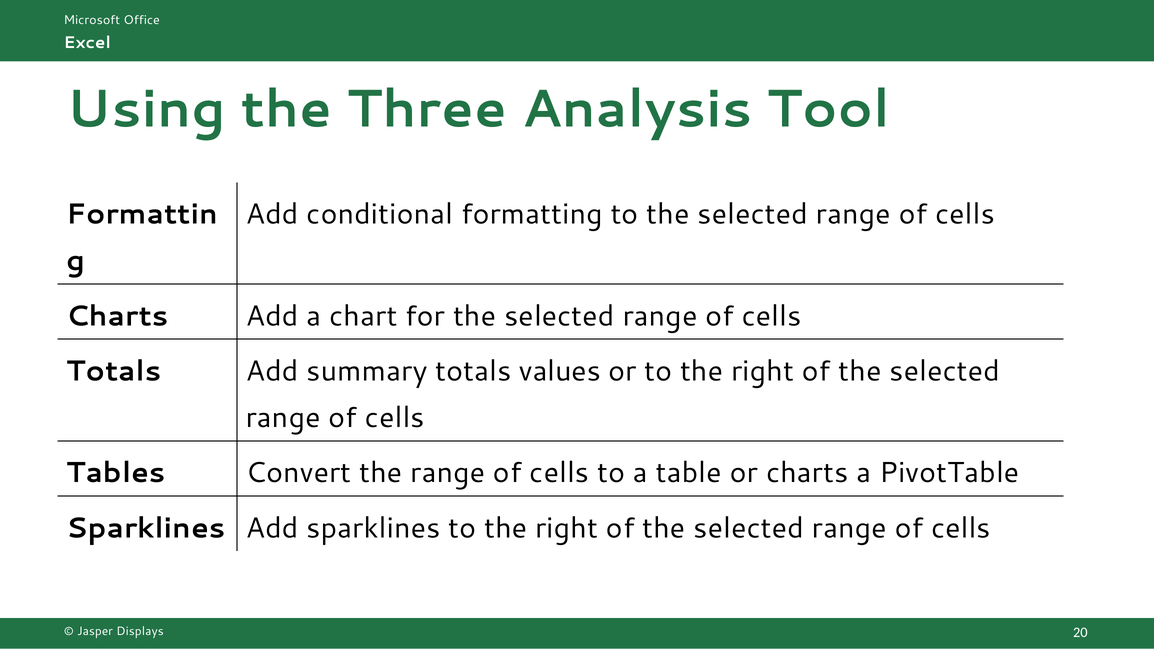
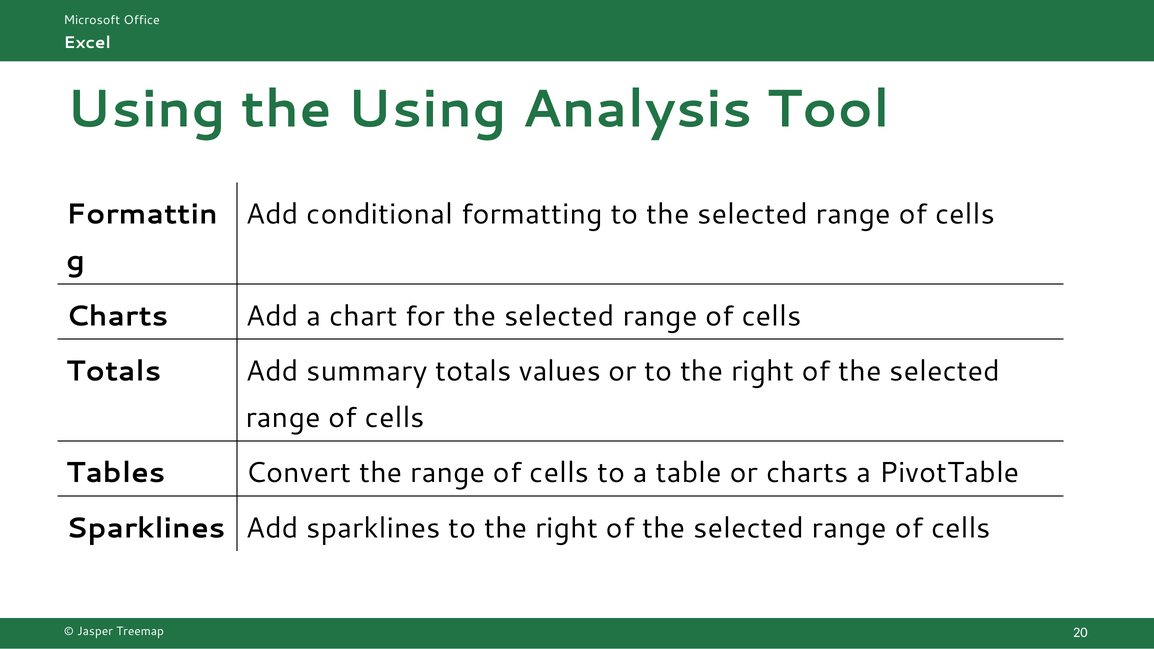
the Three: Three -> Using
Displays: Displays -> Treemap
